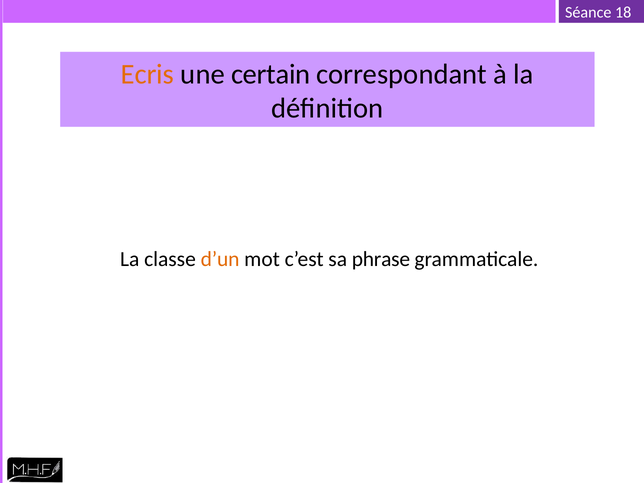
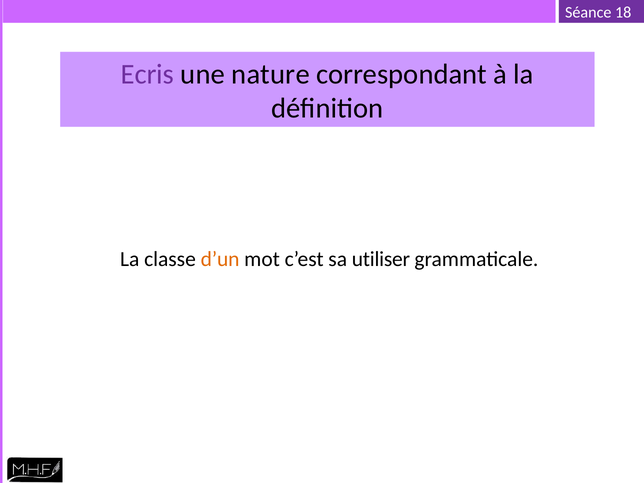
Ecris colour: orange -> purple
certain: certain -> nature
phrase: phrase -> utiliser
